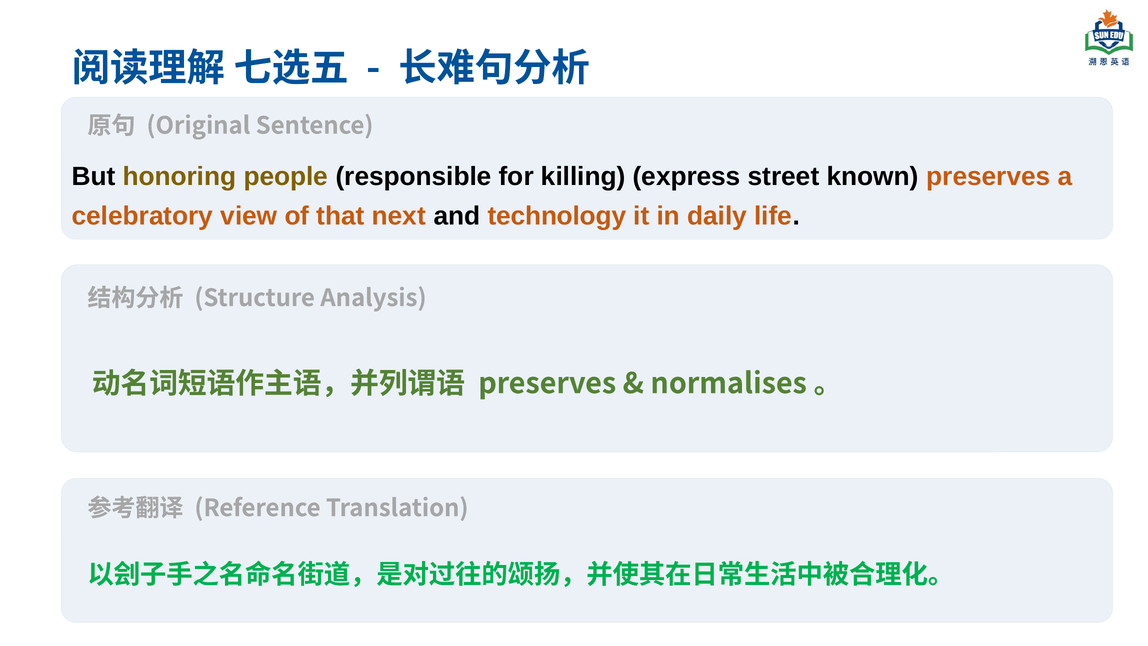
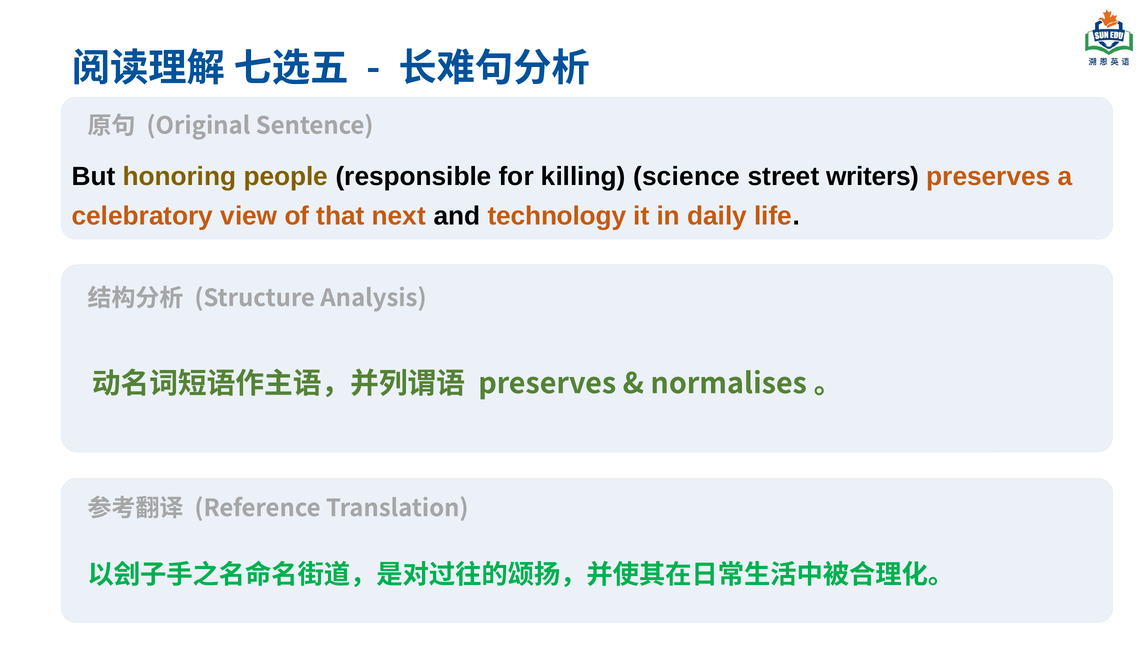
express: express -> science
known: known -> writers
